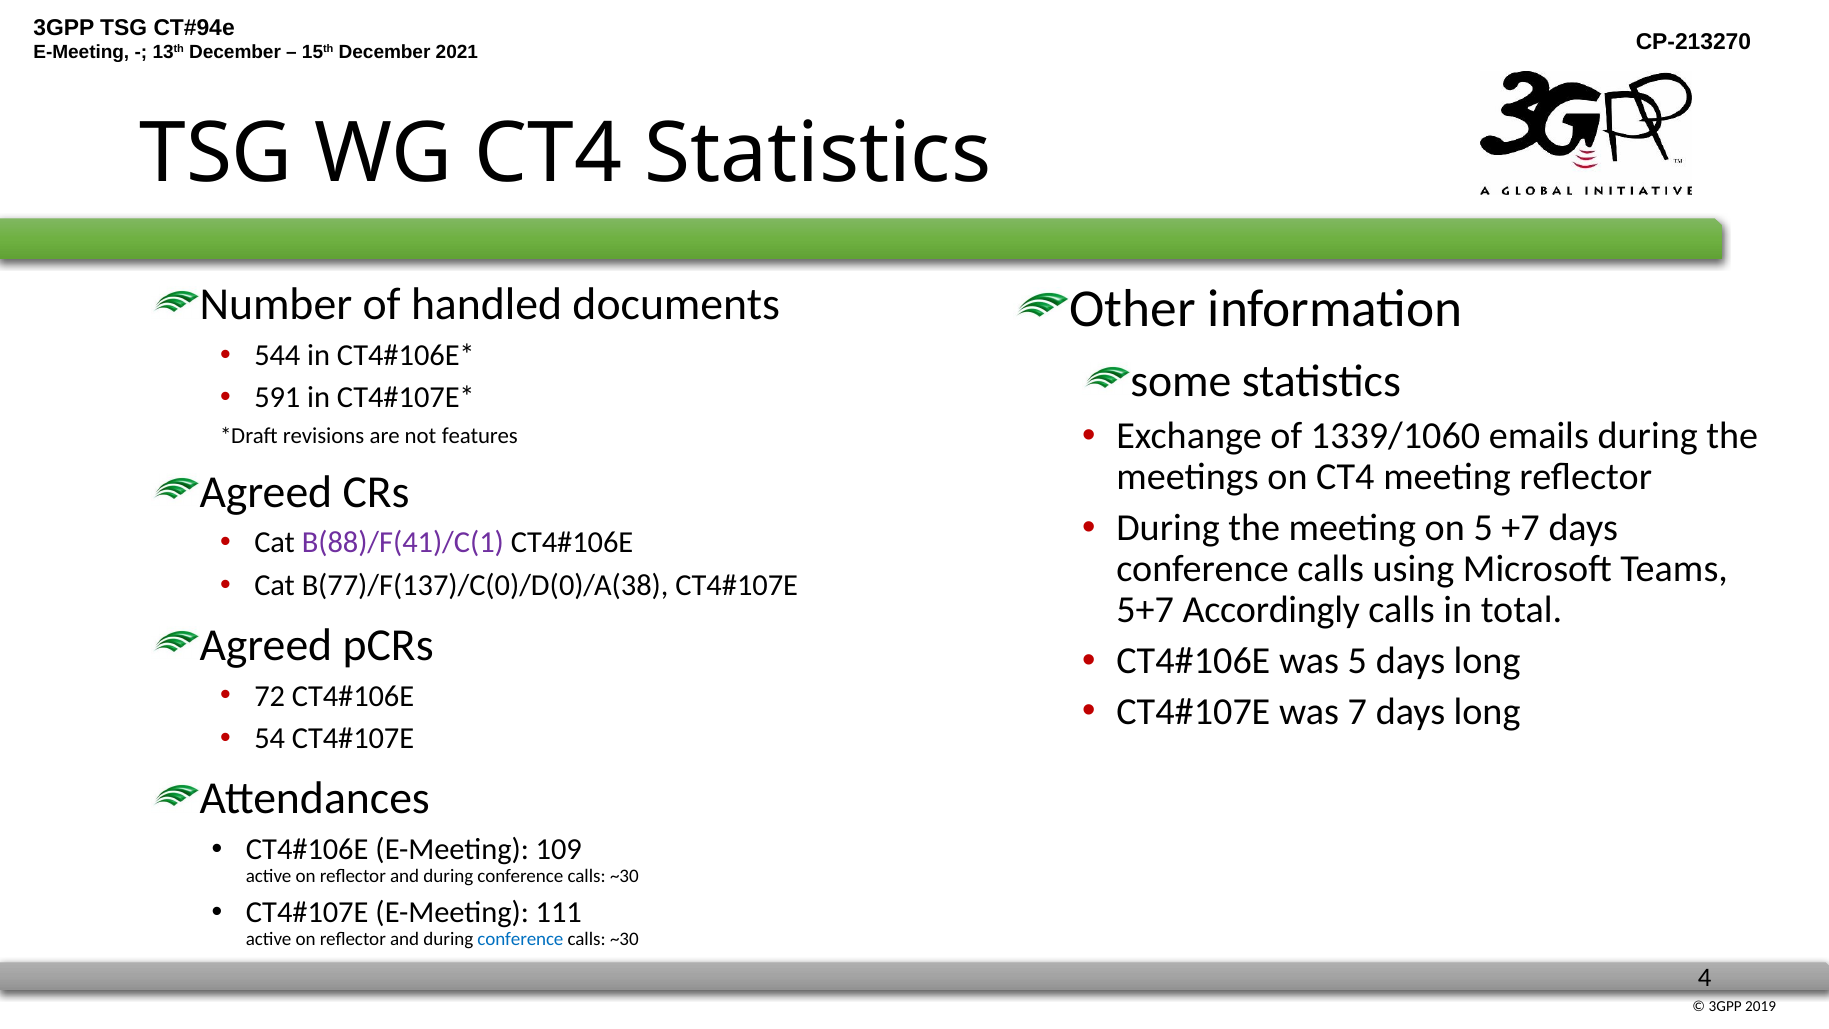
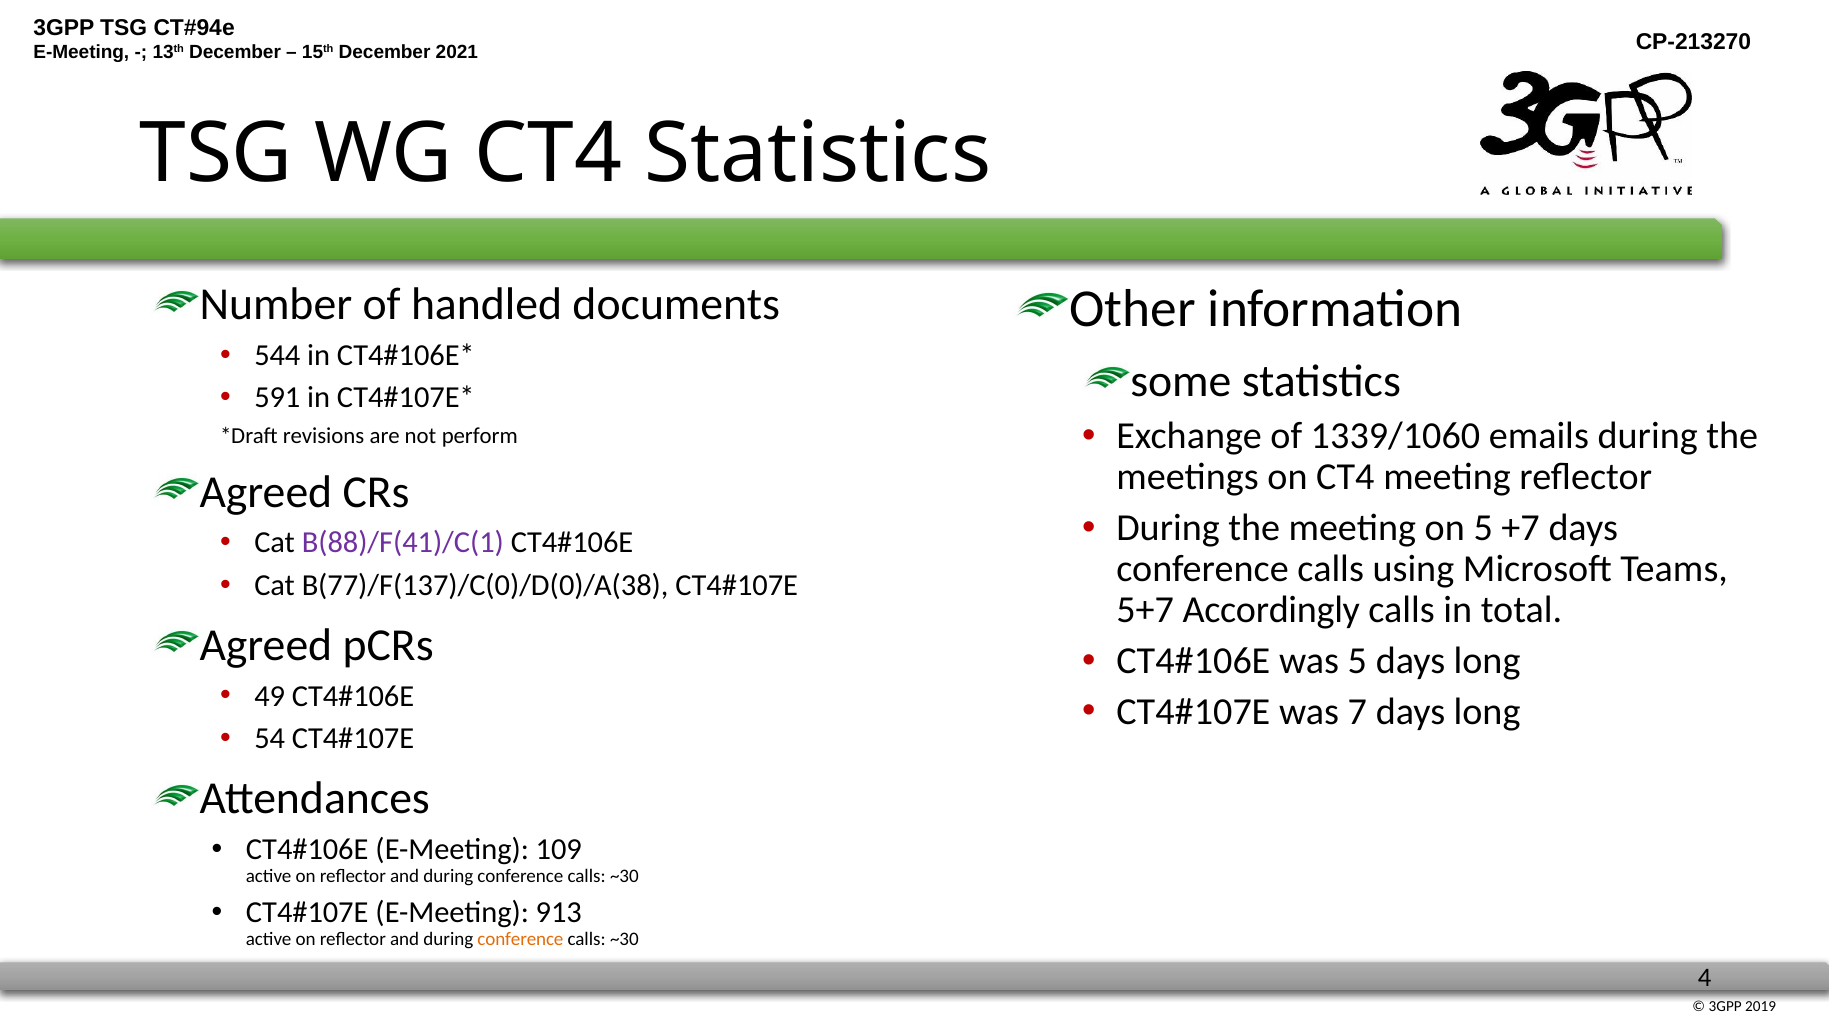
features: features -> perform
72: 72 -> 49
111: 111 -> 913
conference at (520, 939) colour: blue -> orange
